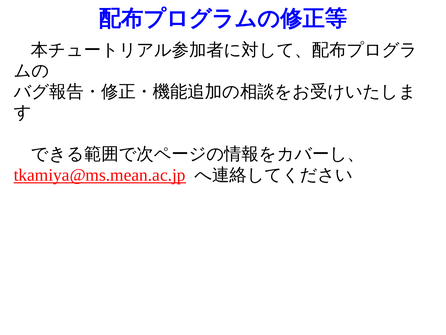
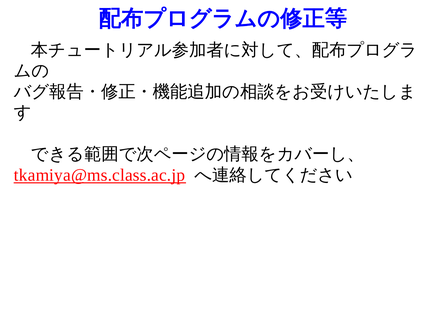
tkamiya@ms.mean.ac.jp: tkamiya@ms.mean.ac.jp -> tkamiya@ms.class.ac.jp
